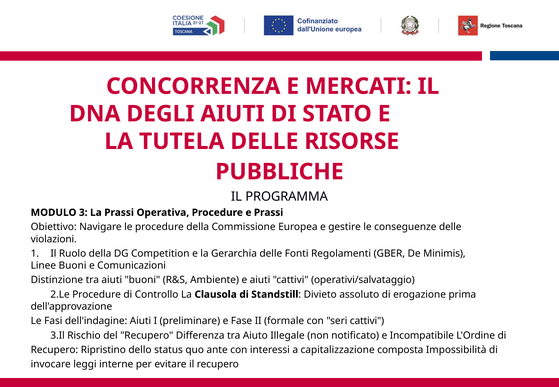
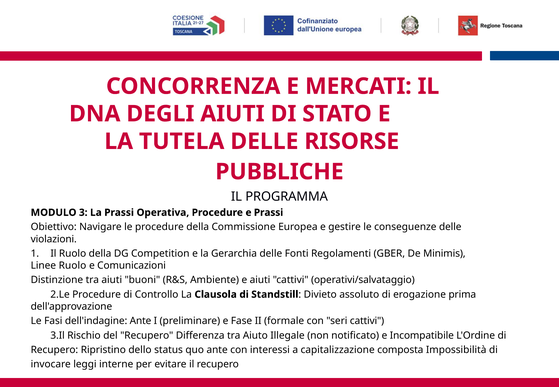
Linee Buoni: Buoni -> Ruolo
dell'indagine Aiuti: Aiuti -> Ante
